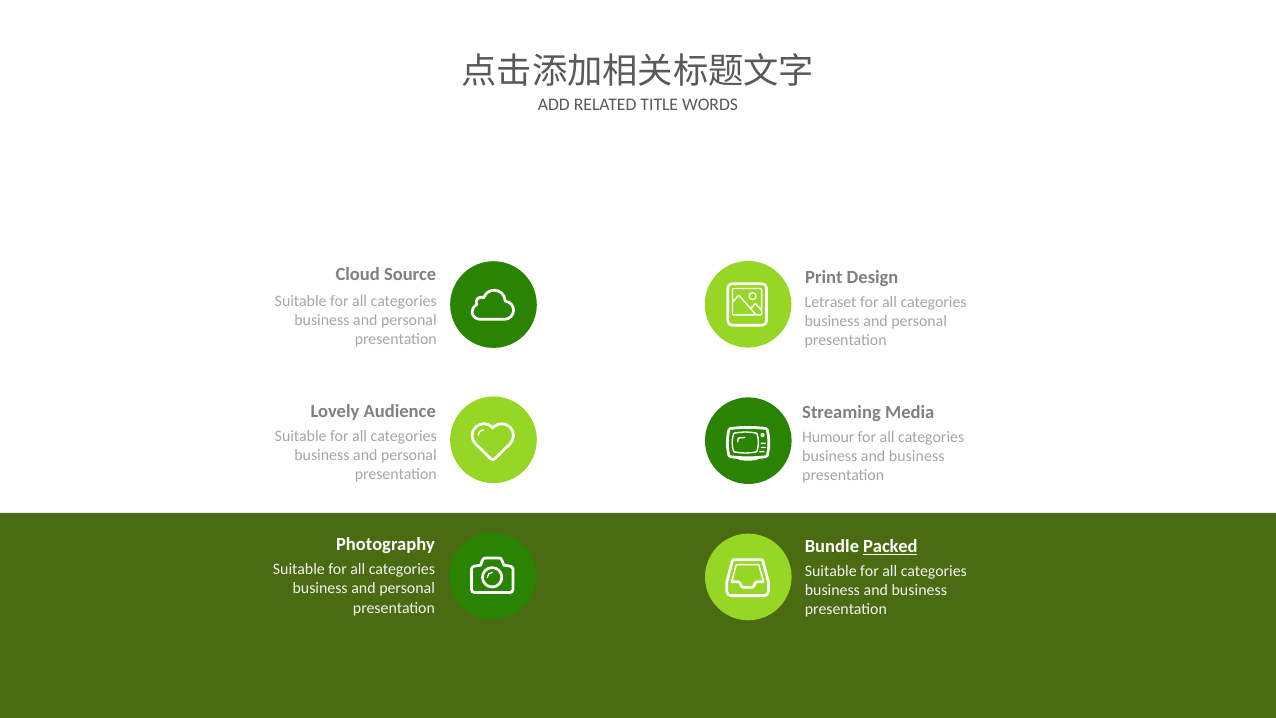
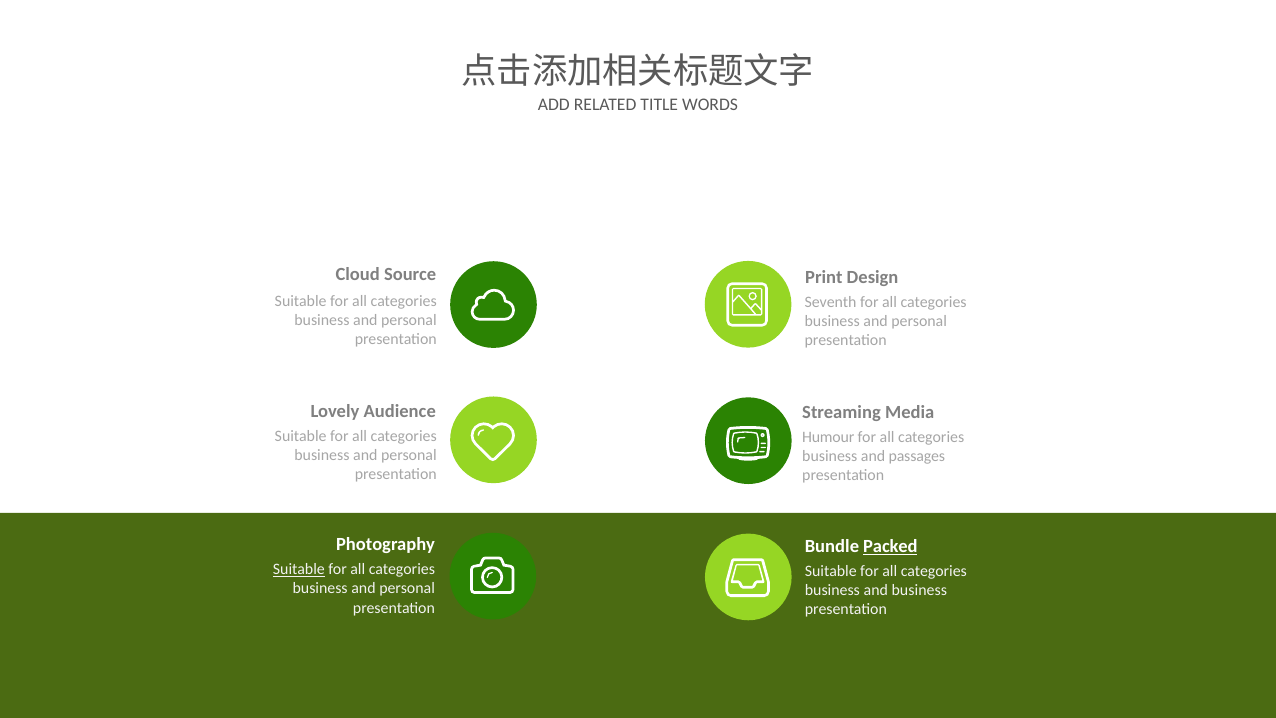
Letraset: Letraset -> Seventh
business at (917, 456): business -> passages
Suitable at (299, 569) underline: none -> present
